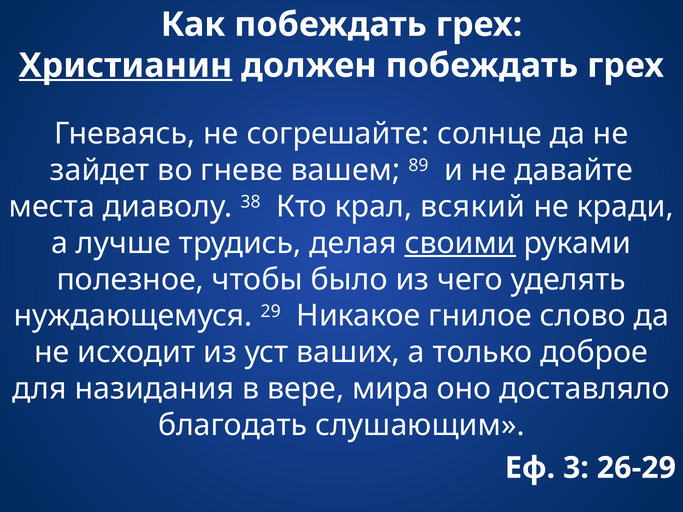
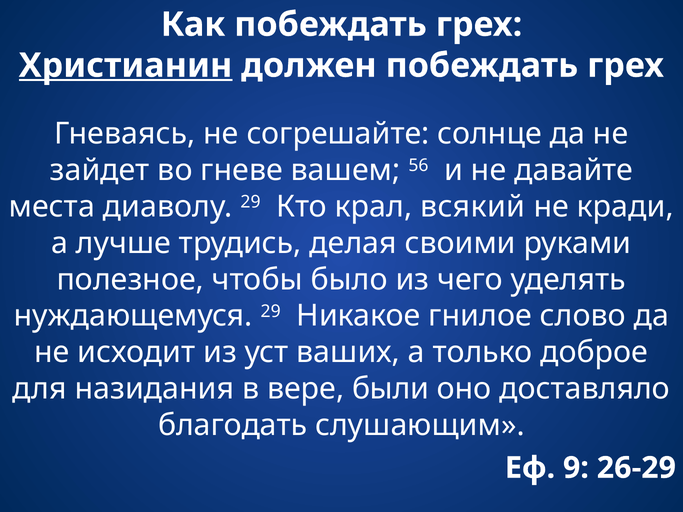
89: 89 -> 56
диаволу 38: 38 -> 29
своими underline: present -> none
мира: мира -> были
3: 3 -> 9
